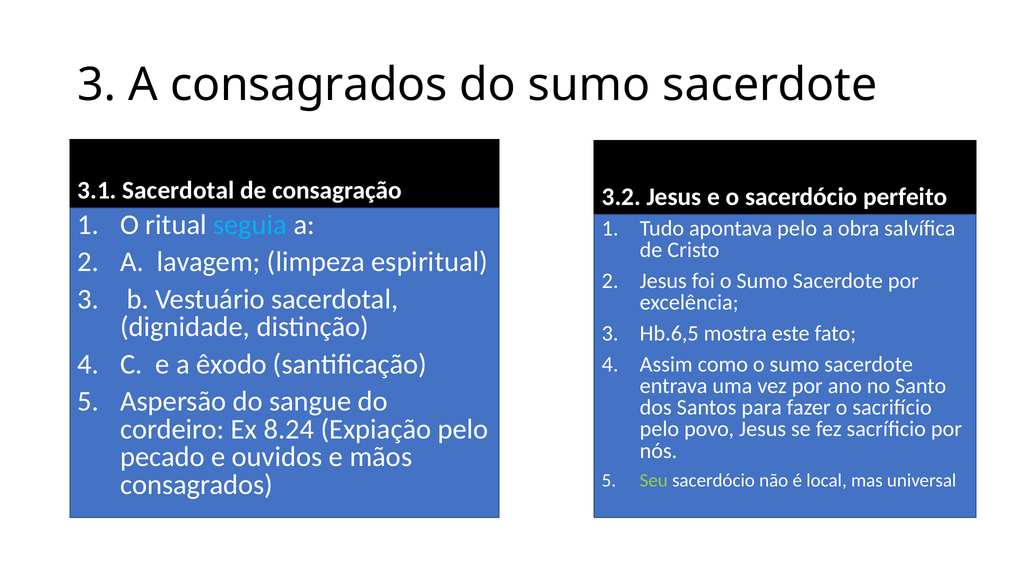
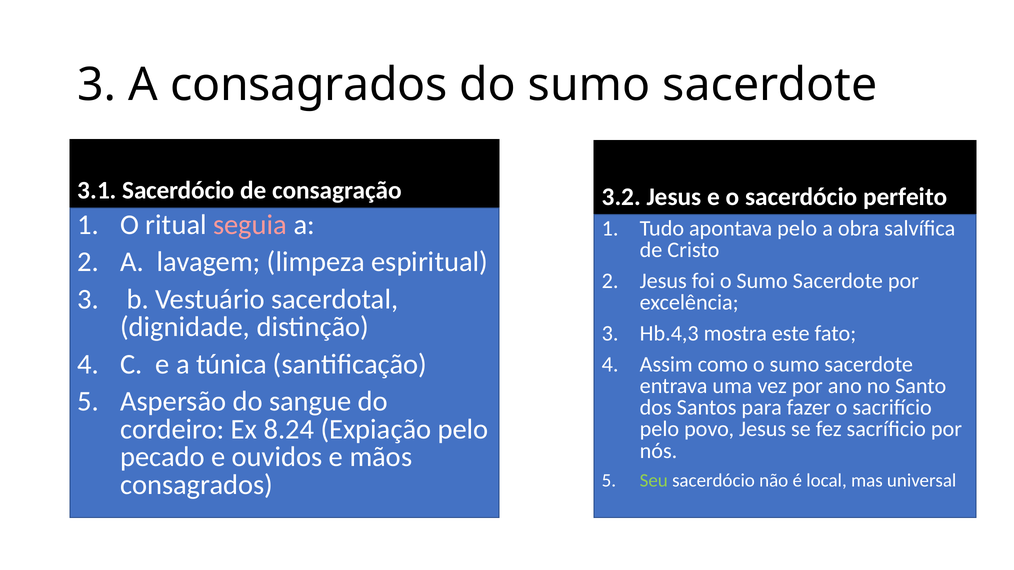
3.1 Sacerdotal: Sacerdotal -> Sacerdócio
seguia colour: light blue -> pink
Hb.6,5: Hb.6,5 -> Hb.4,3
êxodo: êxodo -> túnica
